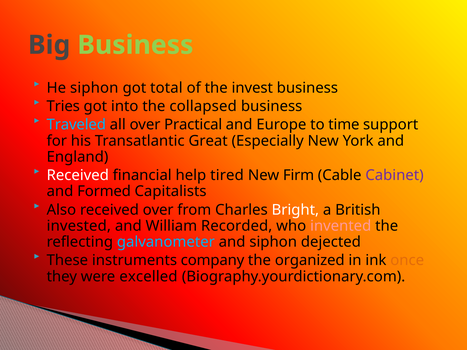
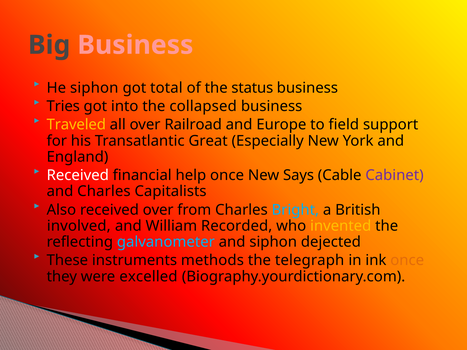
Business at (135, 45) colour: light green -> pink
invest: invest -> status
Traveled colour: light blue -> yellow
Practical: Practical -> Railroad
time: time -> field
help tired: tired -> once
Firm: Firm -> Says
and Formed: Formed -> Charles
Bright colour: white -> light blue
invested: invested -> involved
invented colour: pink -> yellow
company: company -> methods
organized: organized -> telegraph
